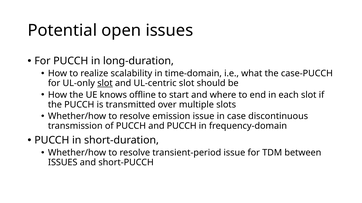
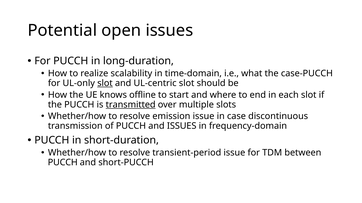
transmitted underline: none -> present
and PUCCH: PUCCH -> ISSUES
ISSUES at (63, 163): ISSUES -> PUCCH
